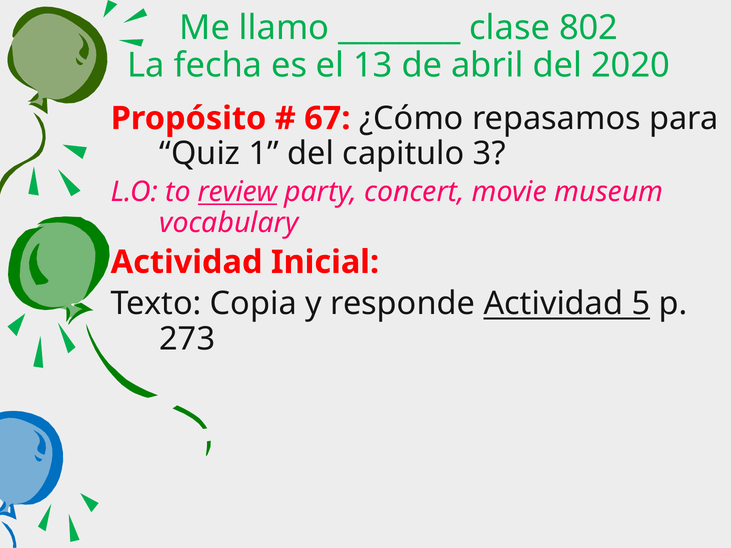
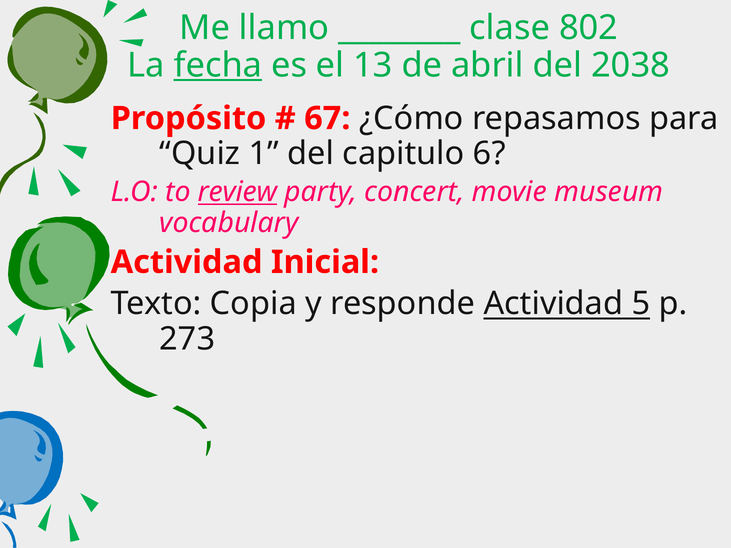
fecha underline: none -> present
2020: 2020 -> 2038
3: 3 -> 6
